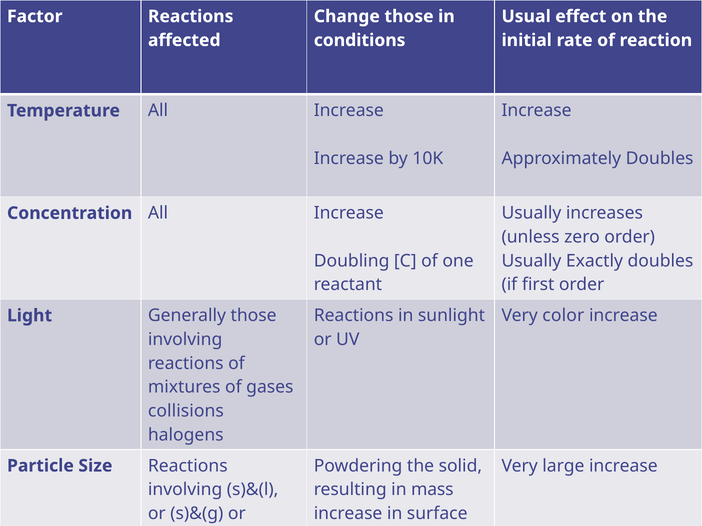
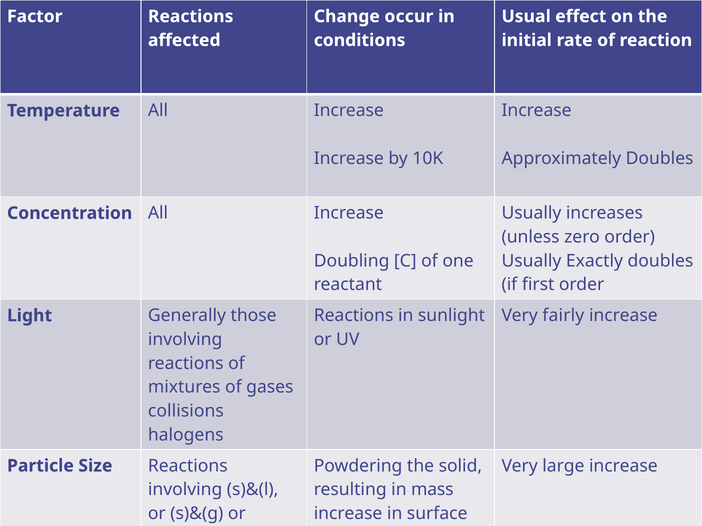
Change those: those -> occur
color: color -> fairly
